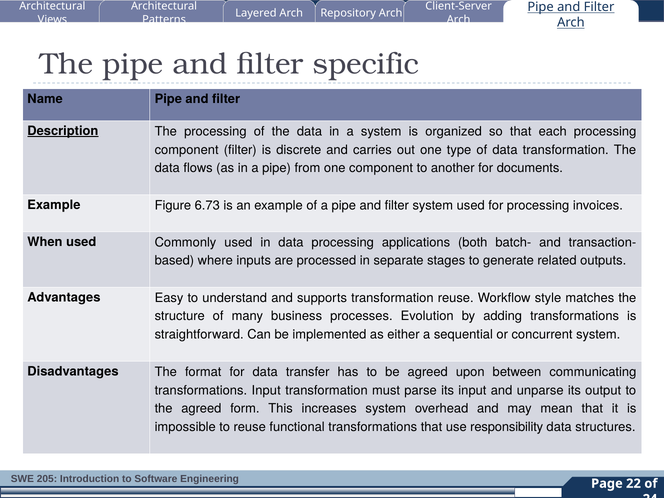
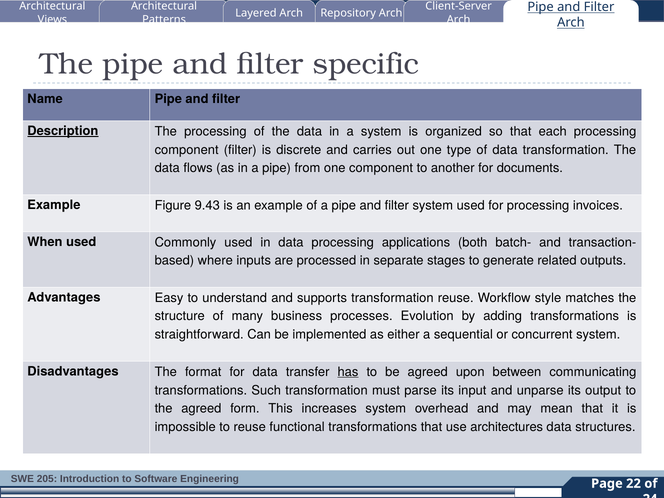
6.73: 6.73 -> 9.43
has underline: none -> present
transformations Input: Input -> Such
responsibility: responsibility -> architectures
